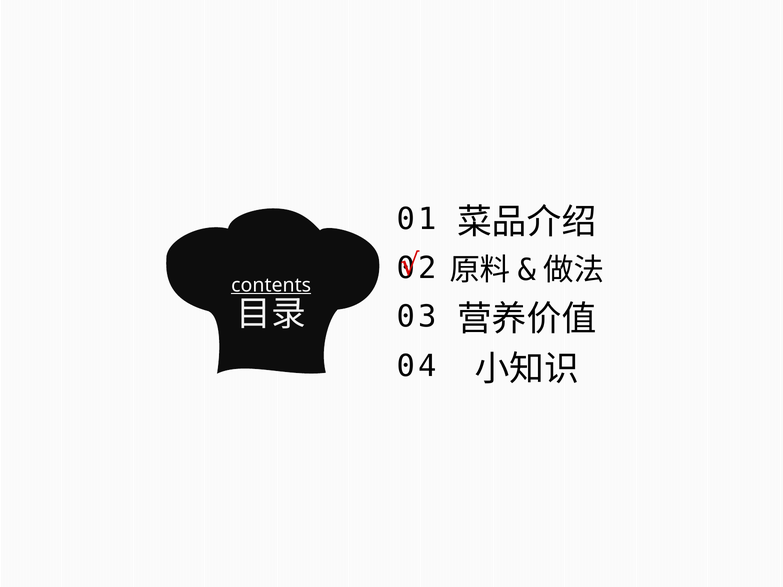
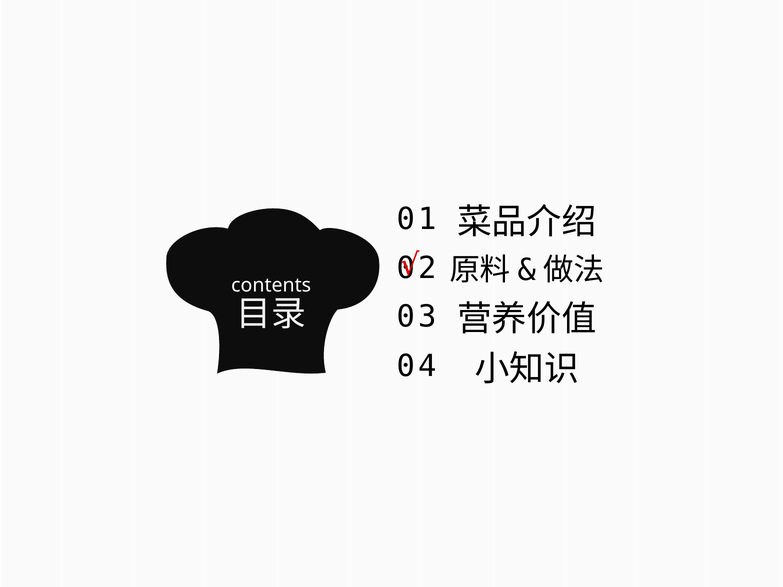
contents underline: present -> none
